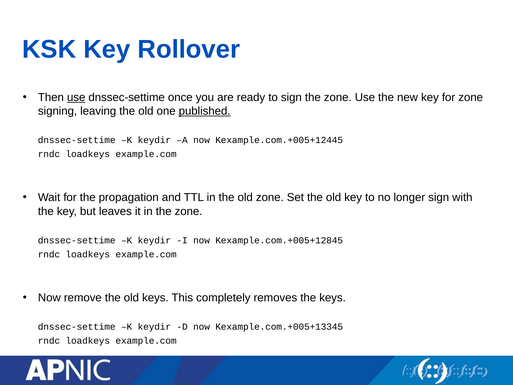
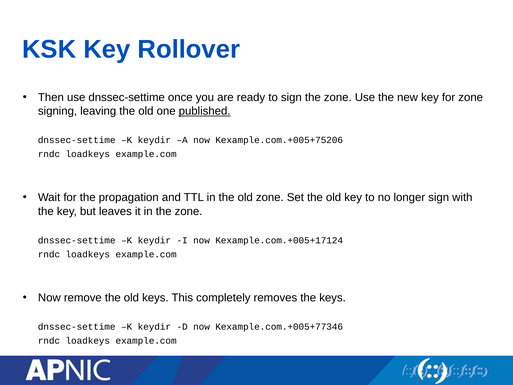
use at (76, 97) underline: present -> none
Kexample.com.+005+12445: Kexample.com.+005+12445 -> Kexample.com.+005+75206
Kexample.com.+005+12845: Kexample.com.+005+12845 -> Kexample.com.+005+17124
Kexample.com.+005+13345: Kexample.com.+005+13345 -> Kexample.com.+005+77346
